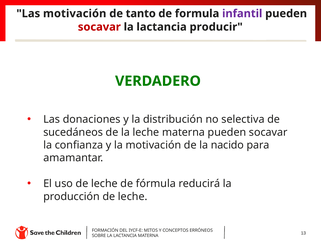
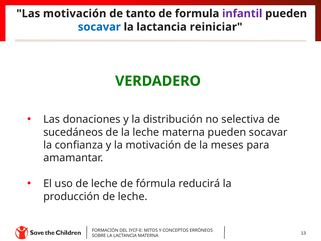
socavar at (99, 27) colour: red -> blue
producir: producir -> reiniciar
nacido: nacido -> meses
